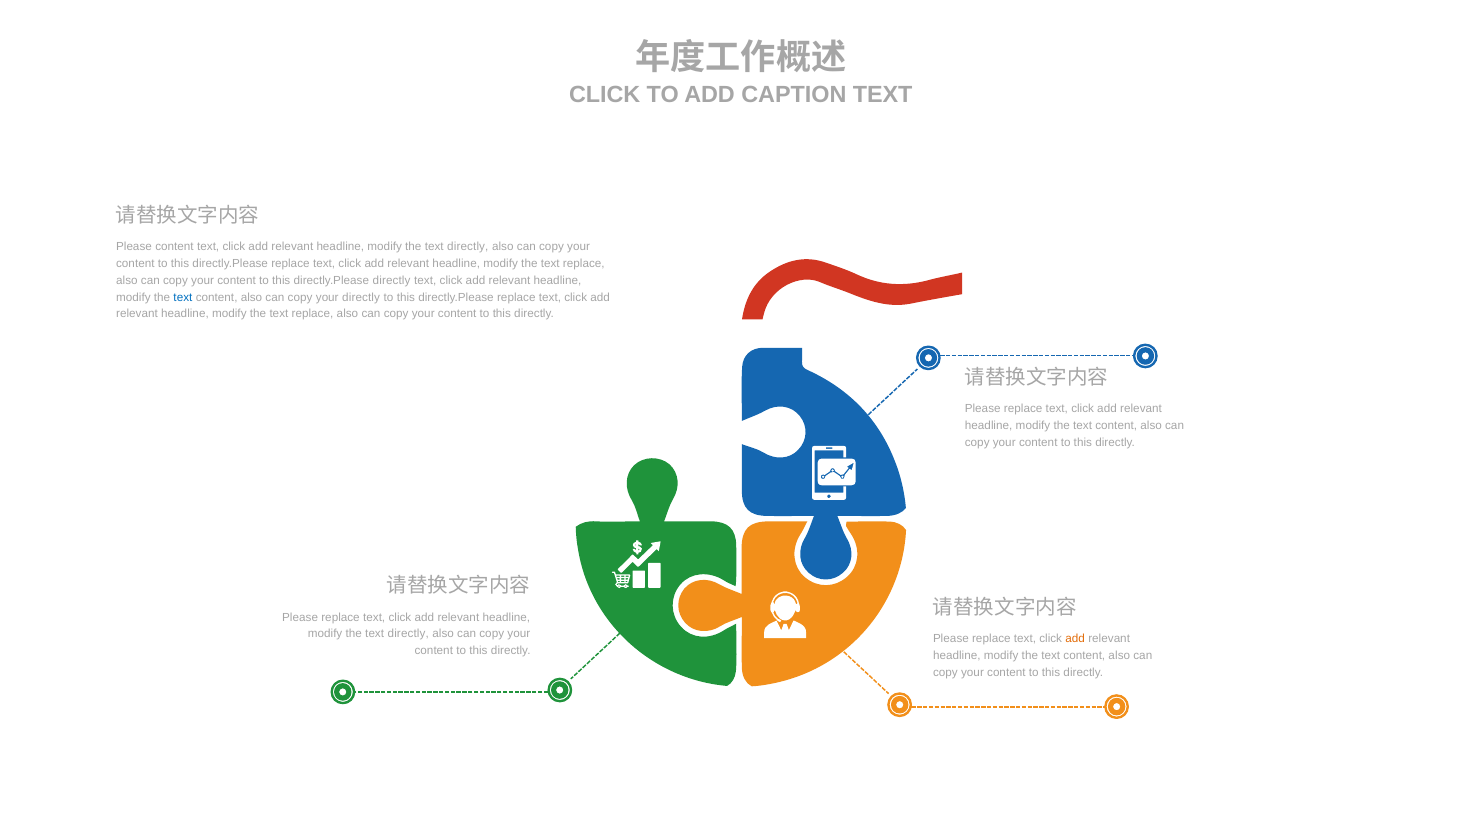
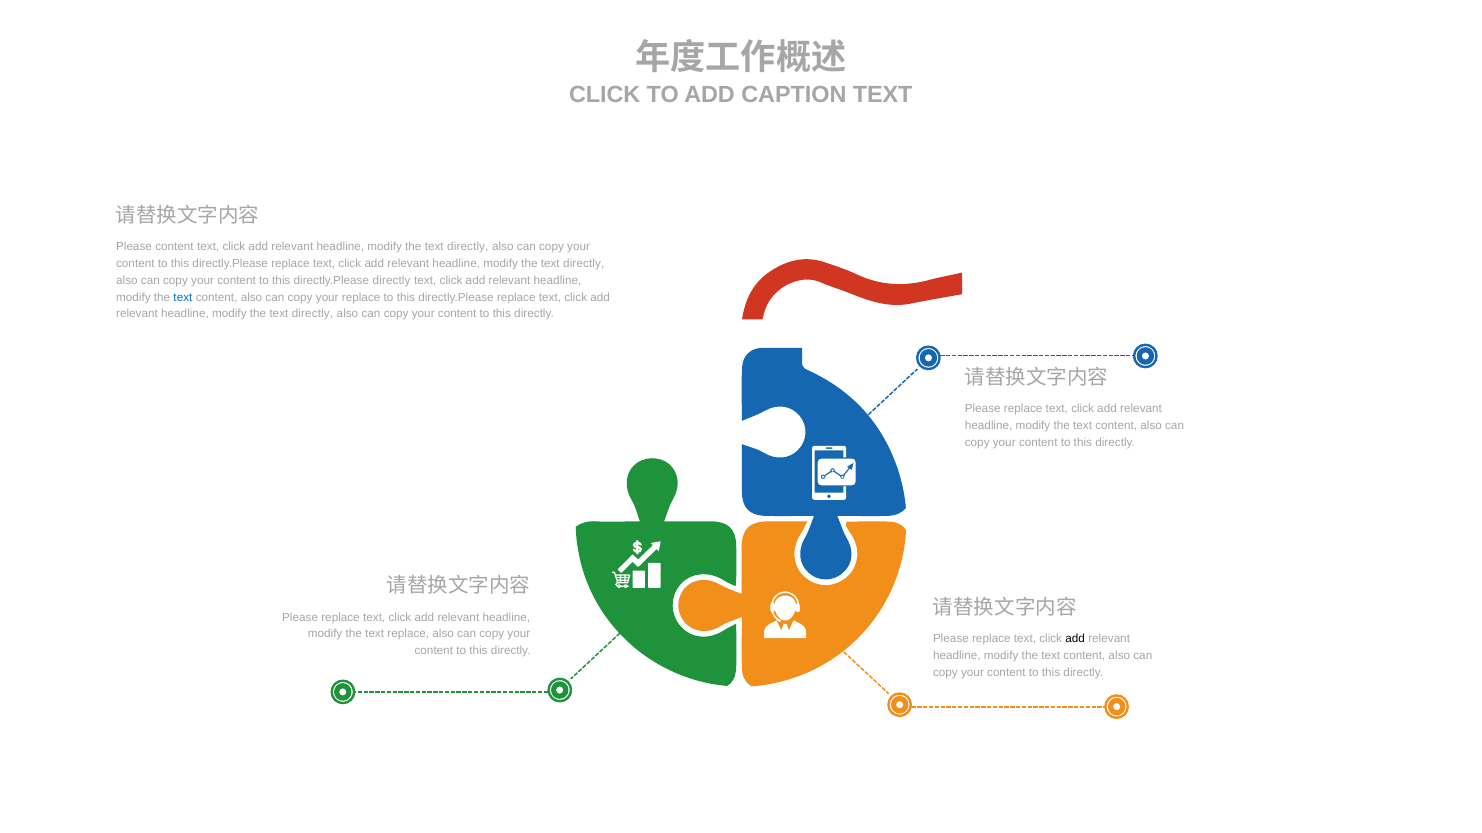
replace at (584, 264): replace -> directly
your directly: directly -> replace
replace at (313, 314): replace -> directly
directly at (408, 635): directly -> replace
add at (1075, 639) colour: orange -> black
